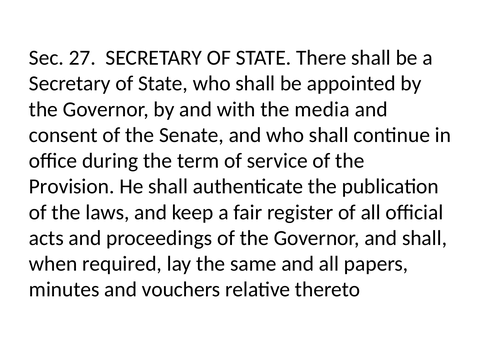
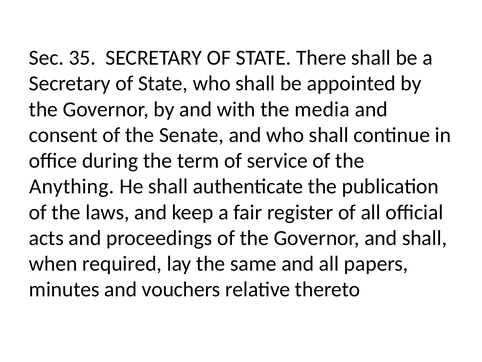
27: 27 -> 35
Provision: Provision -> Anything
